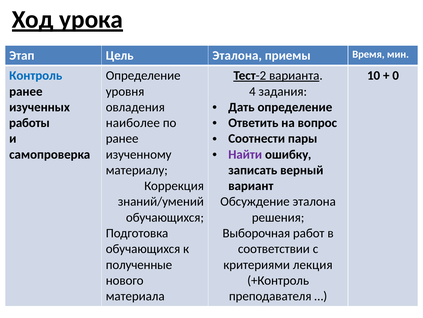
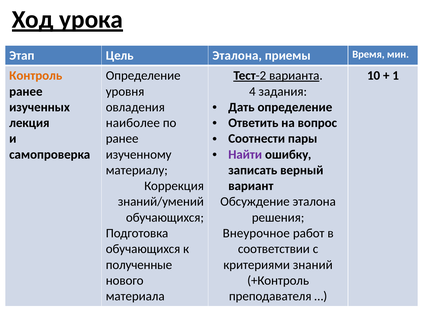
Контроль colour: blue -> orange
0: 0 -> 1
работы: работы -> лекция
Выборочная: Выборочная -> Внеурочное
лекция: лекция -> знаний
